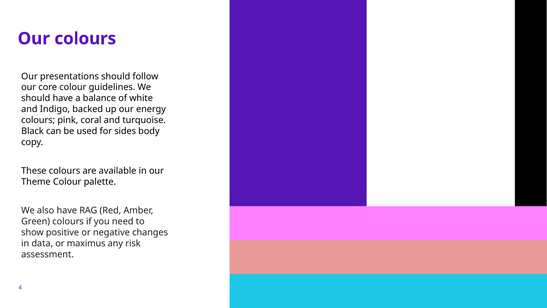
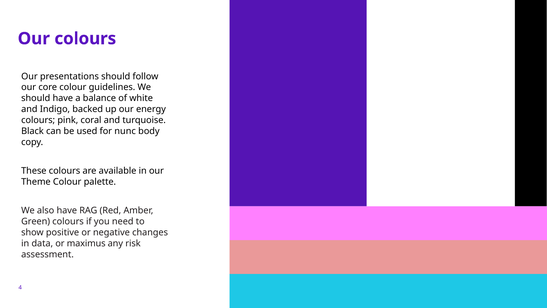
sides: sides -> nunc
